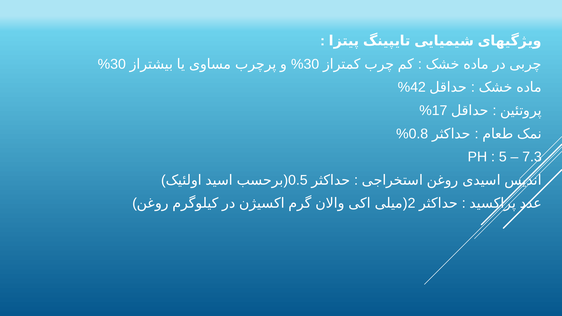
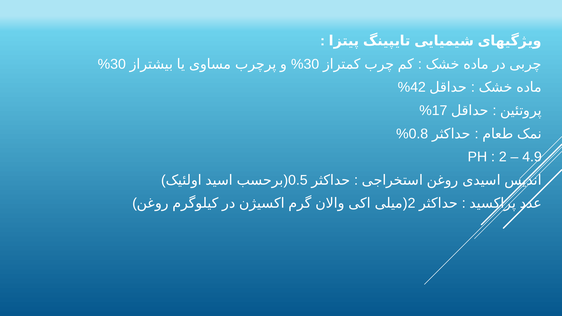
5 at (503, 157): 5 -> 2
7.3: 7.3 -> 4.9
